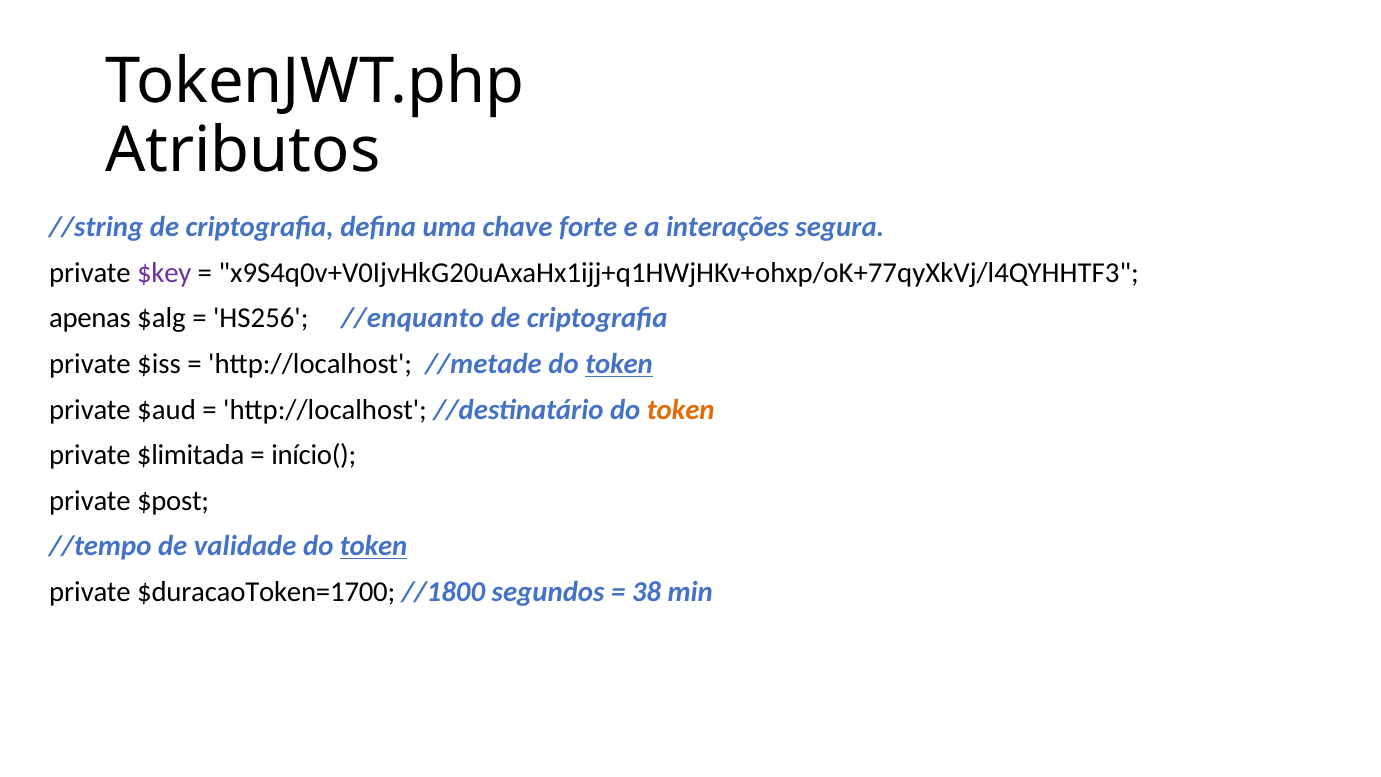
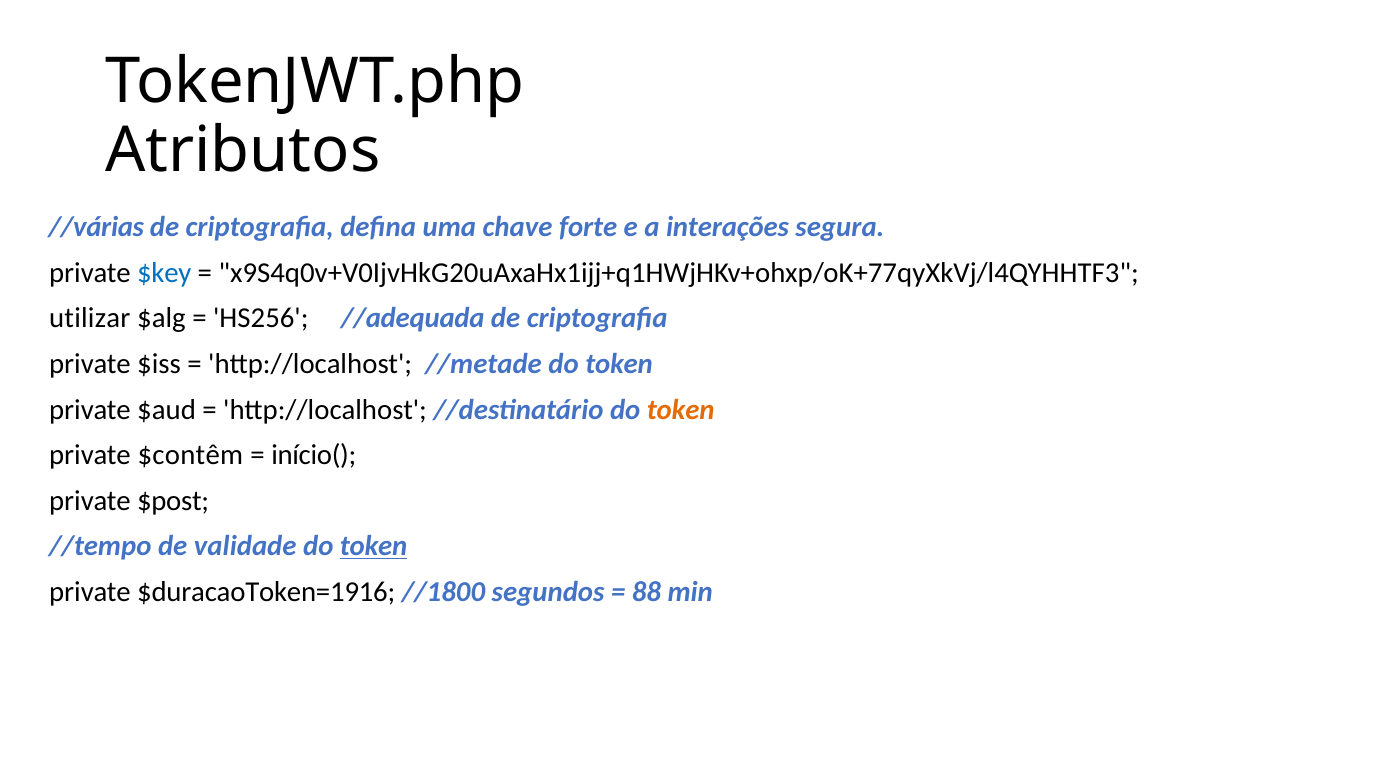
//string: //string -> //várias
$key colour: purple -> blue
apenas: apenas -> utilizar
//enquanto: //enquanto -> //adequada
token at (619, 364) underline: present -> none
$limitada: $limitada -> $contêm
$duracaoToken=1700: $duracaoToken=1700 -> $duracaoToken=1916
38: 38 -> 88
